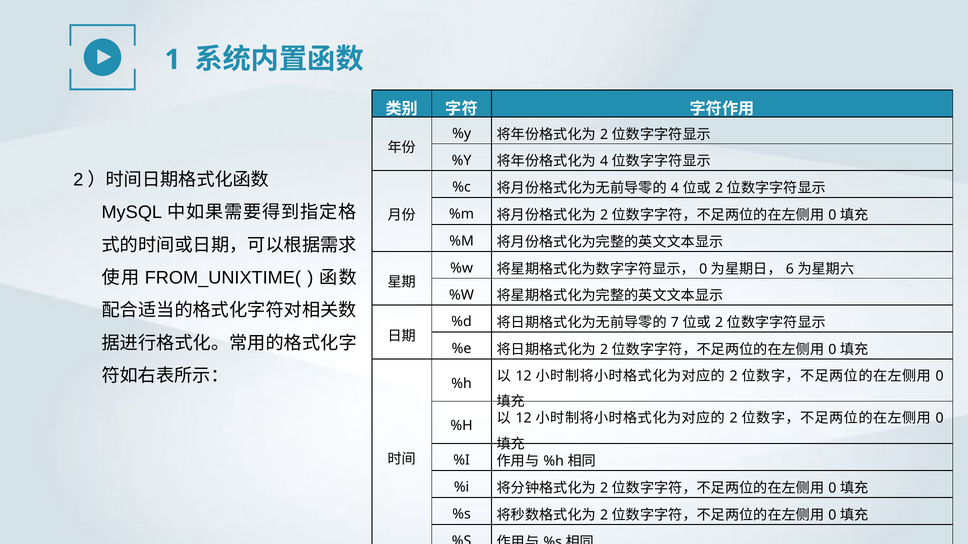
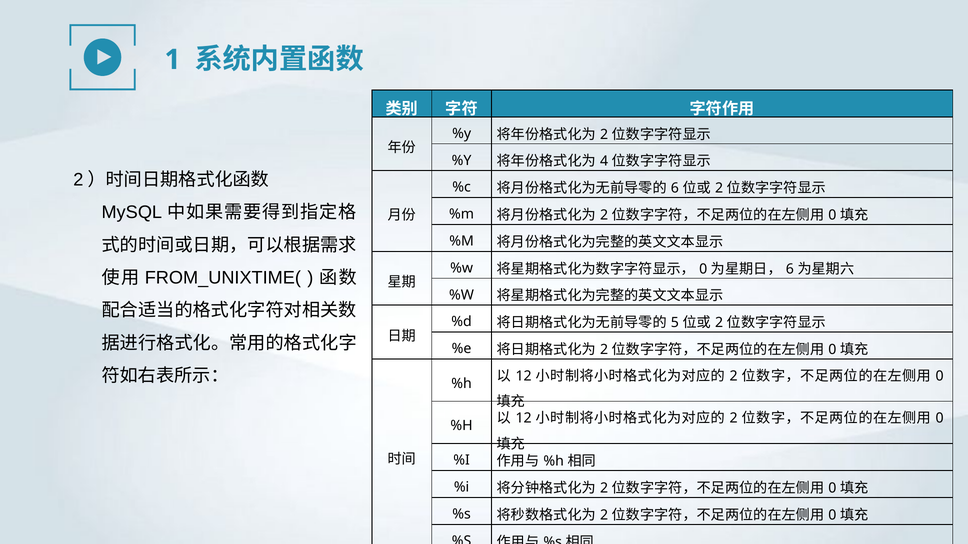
4 at (675, 188): 4 -> 6
7: 7 -> 5
